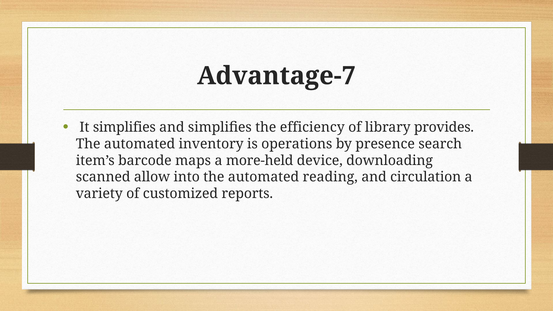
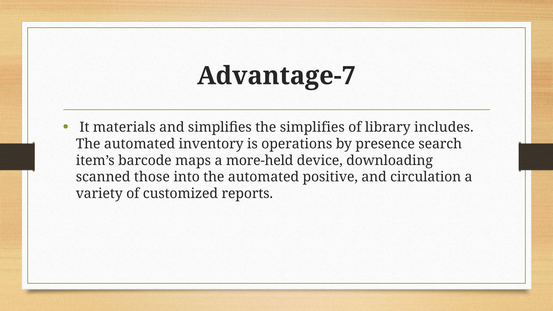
It simplifies: simplifies -> materials
the efficiency: efficiency -> simplifies
provides: provides -> includes
allow: allow -> those
reading: reading -> positive
